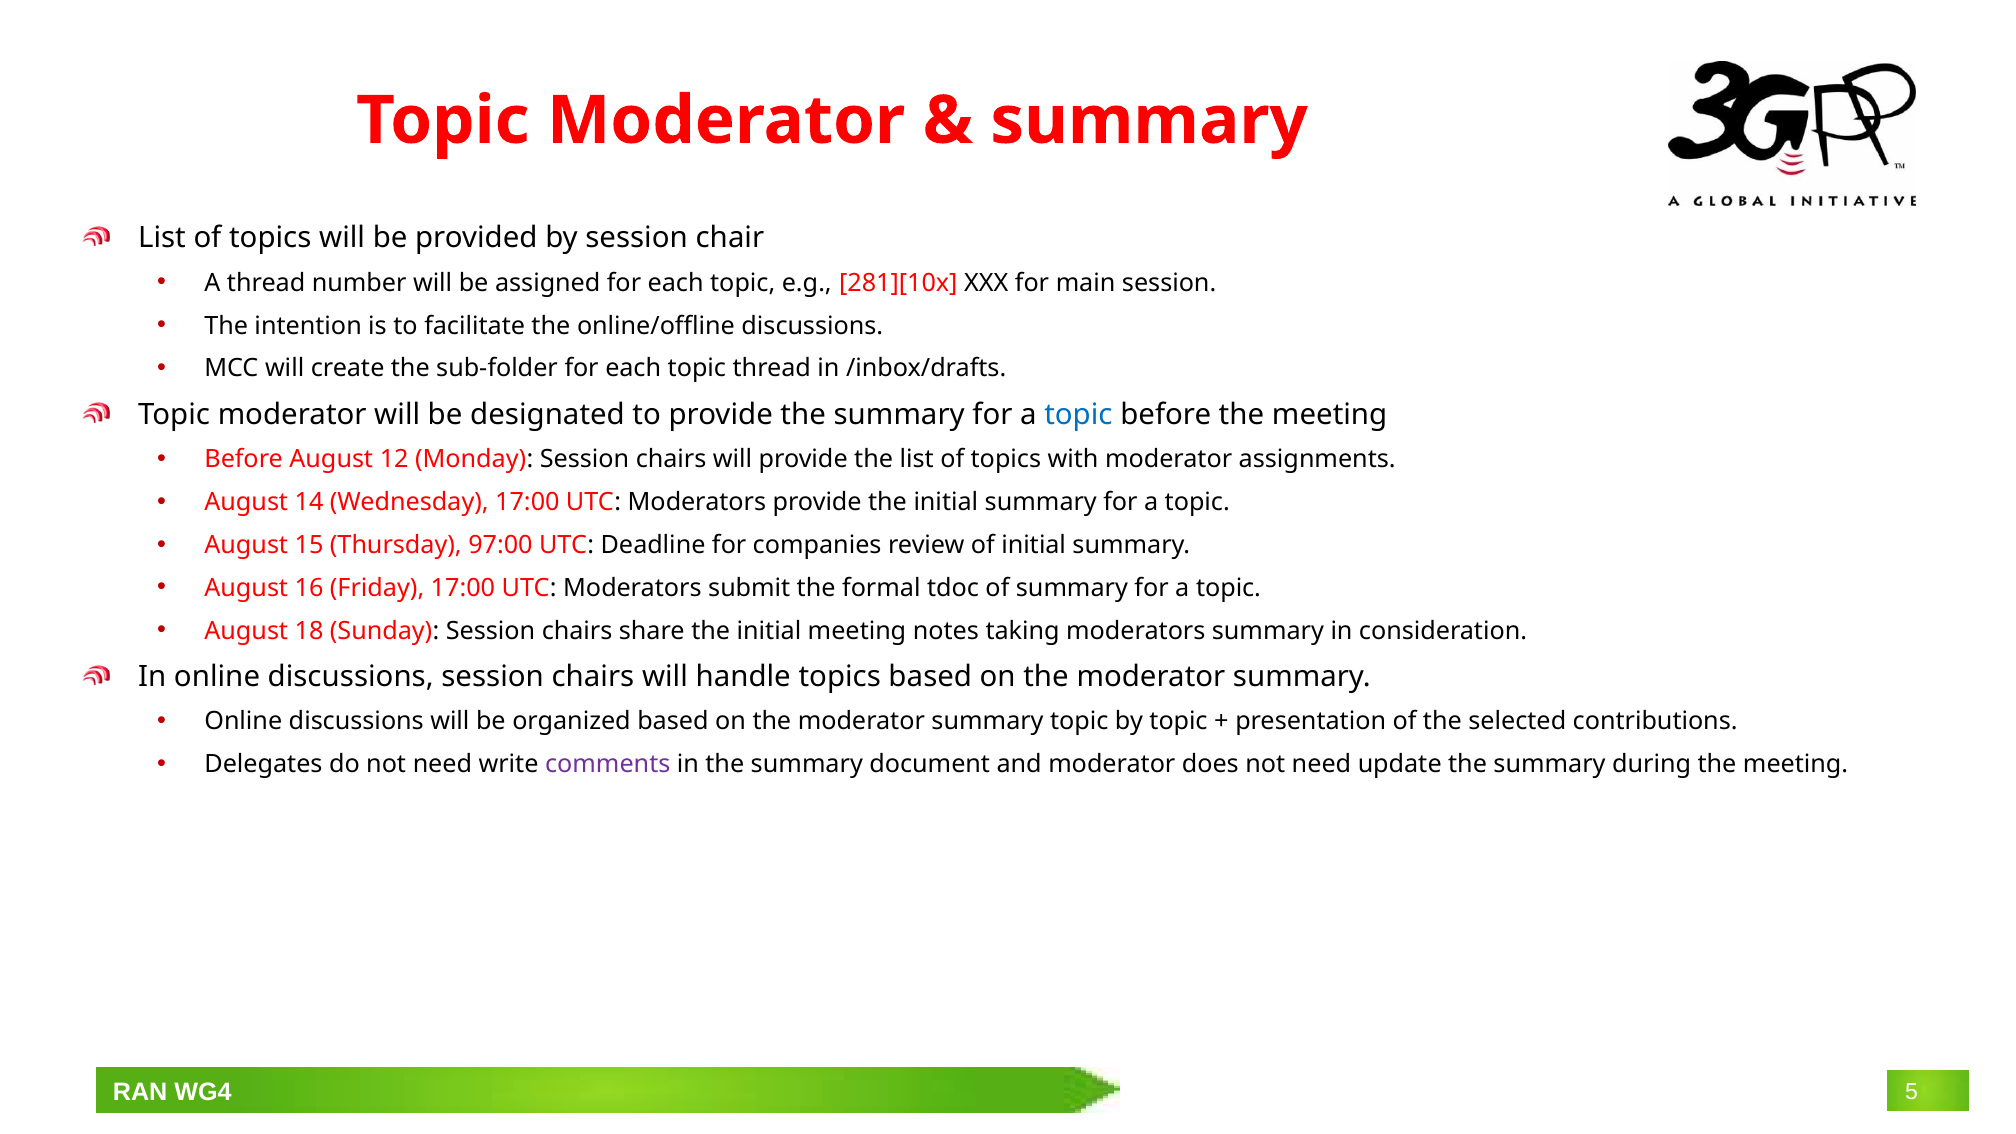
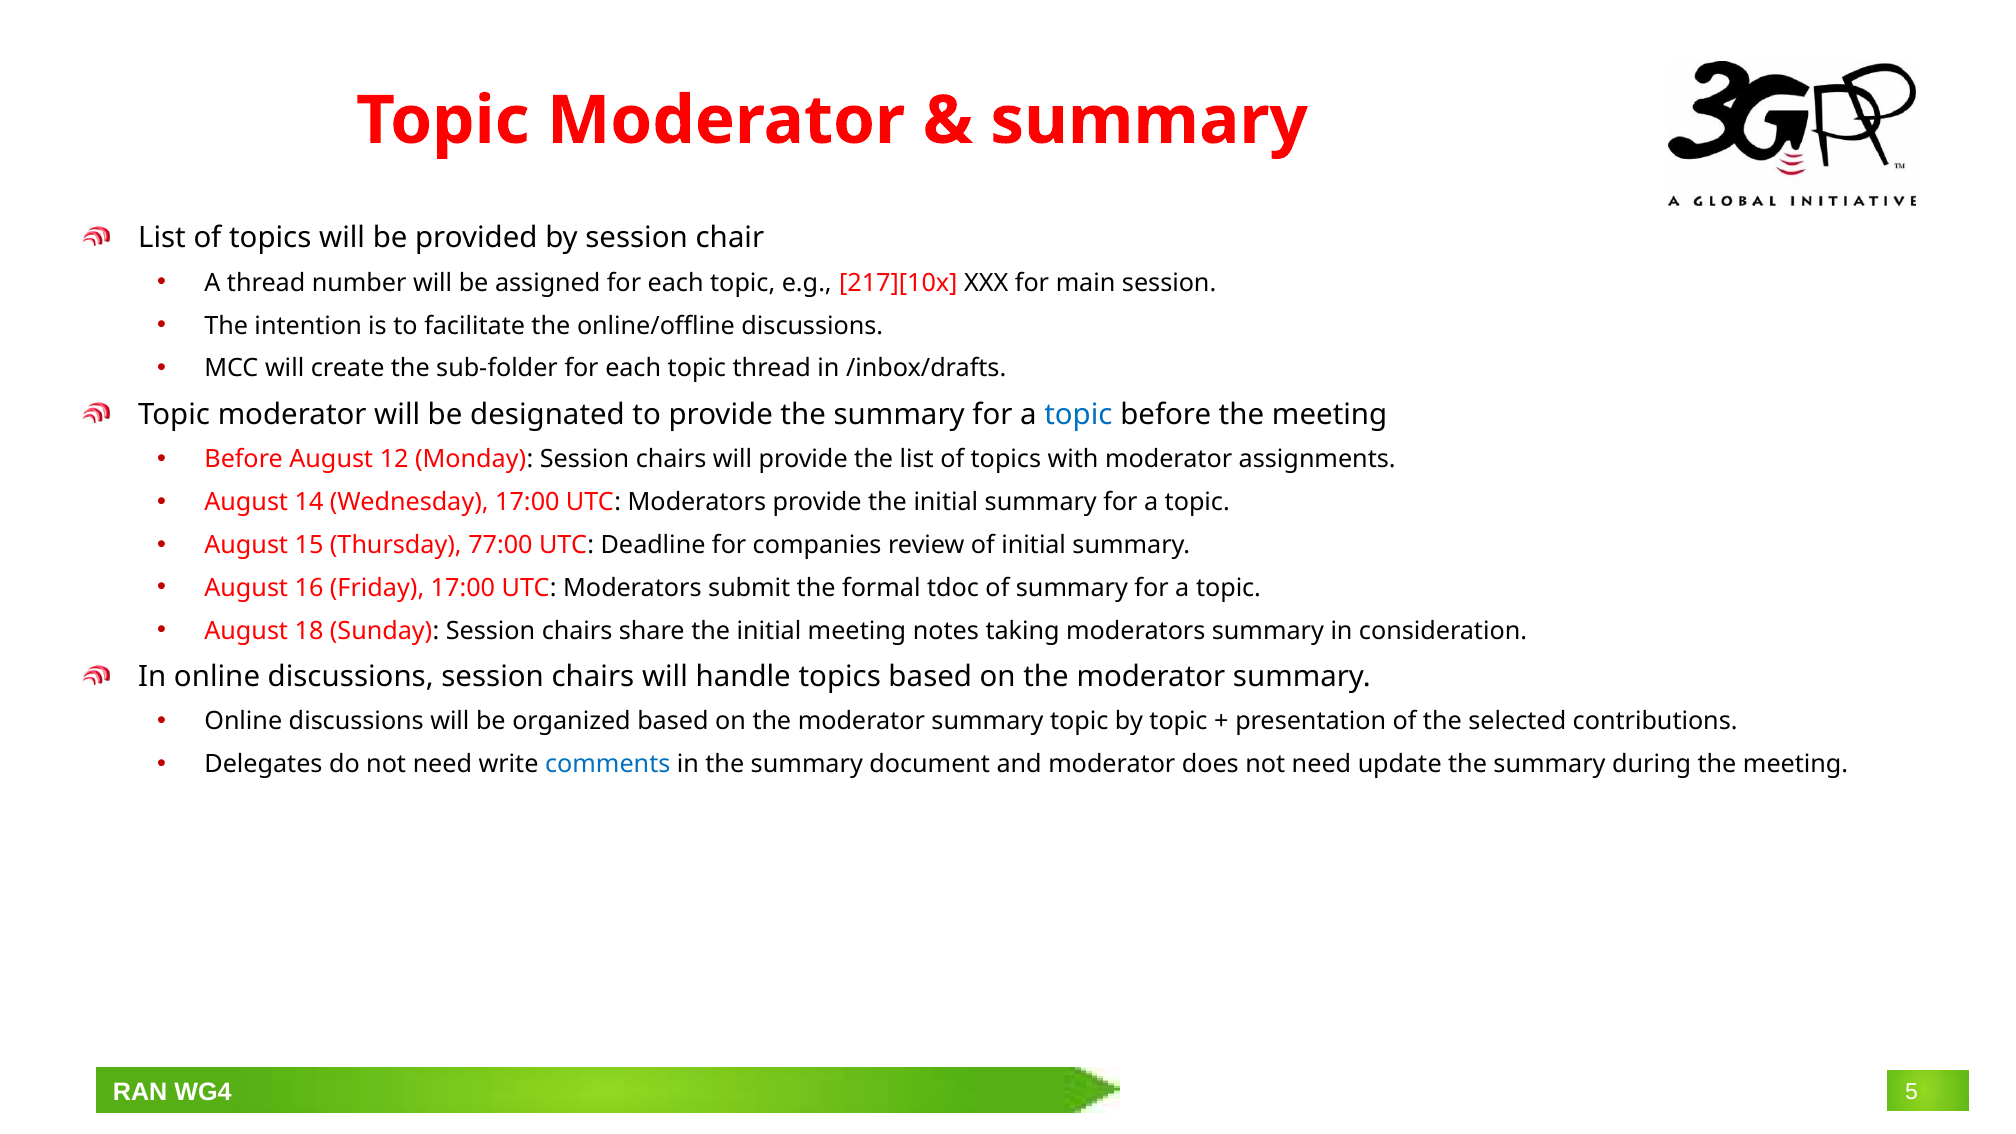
281][10x: 281][10x -> 217][10x
97:00: 97:00 -> 77:00
comments colour: purple -> blue
